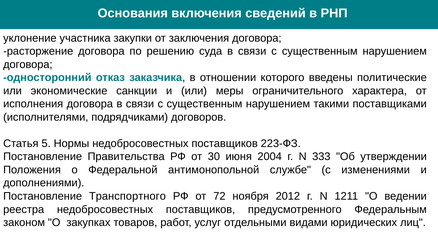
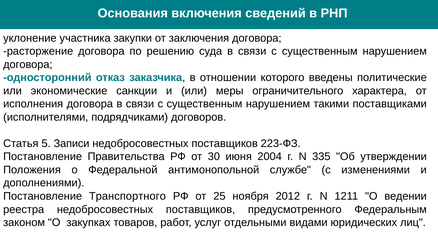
Нормы: Нормы -> Записи
333: 333 -> 335
72: 72 -> 25
